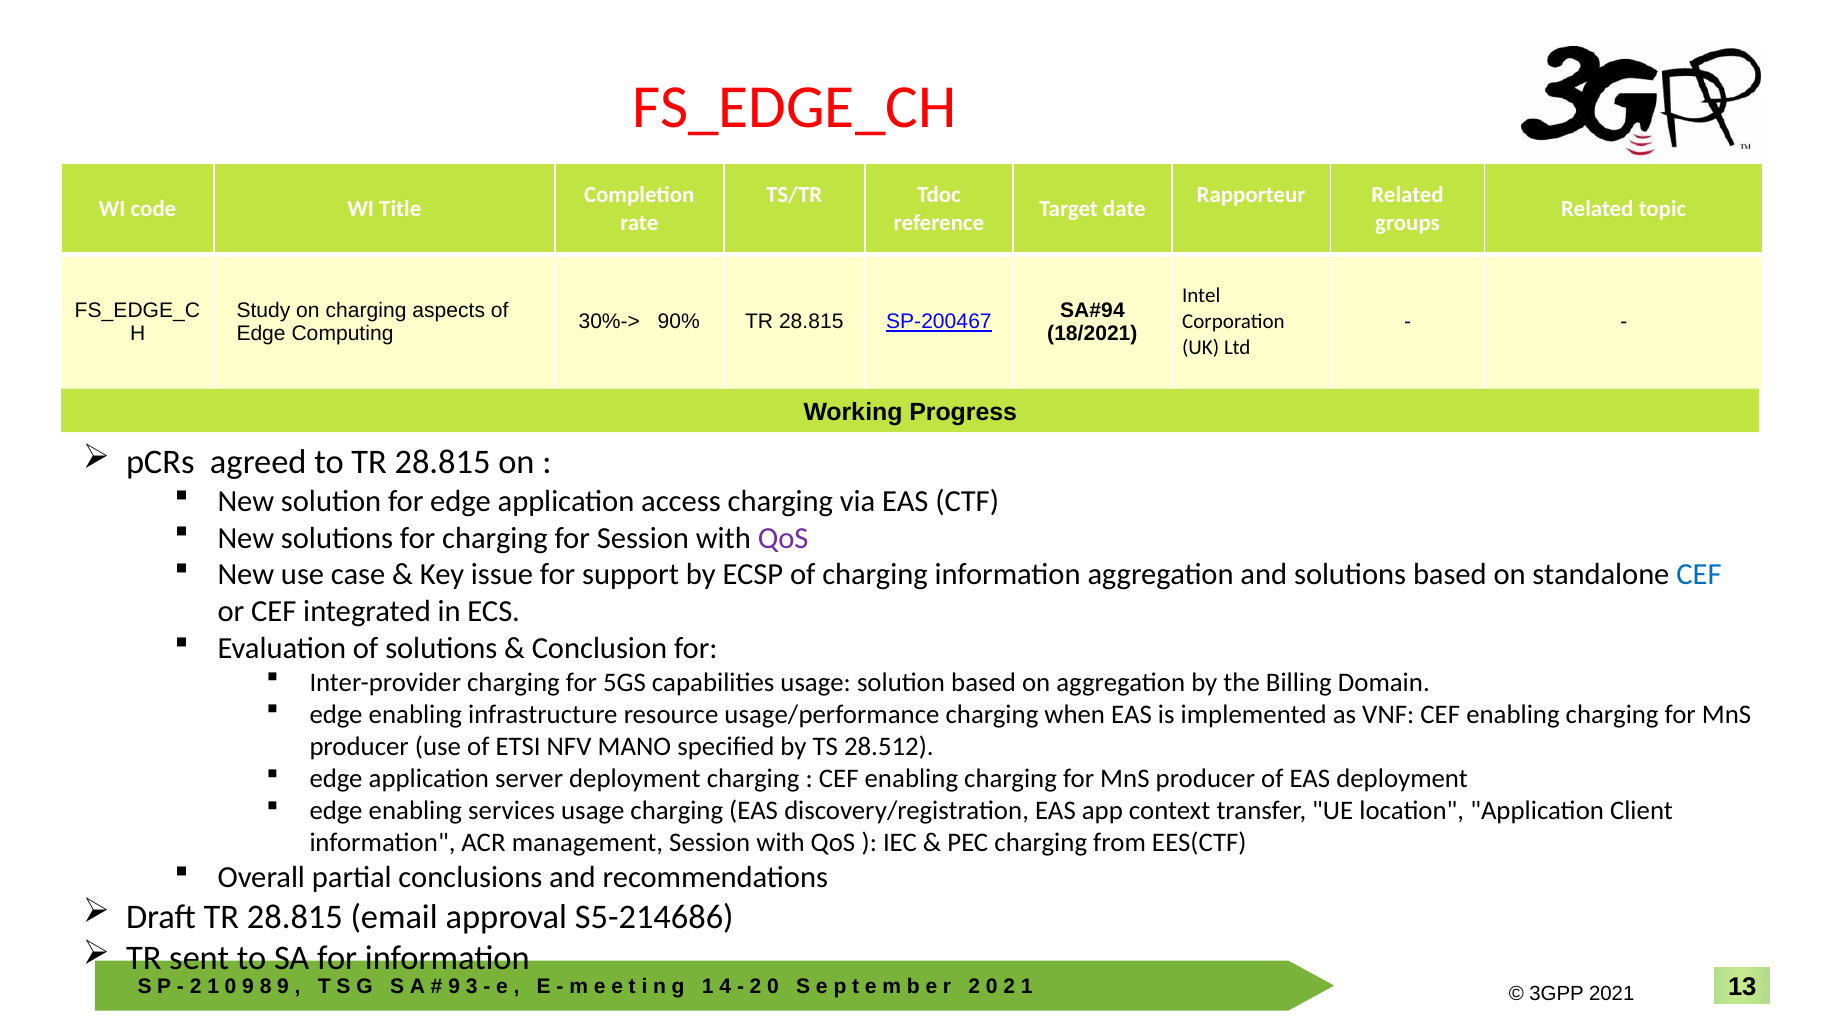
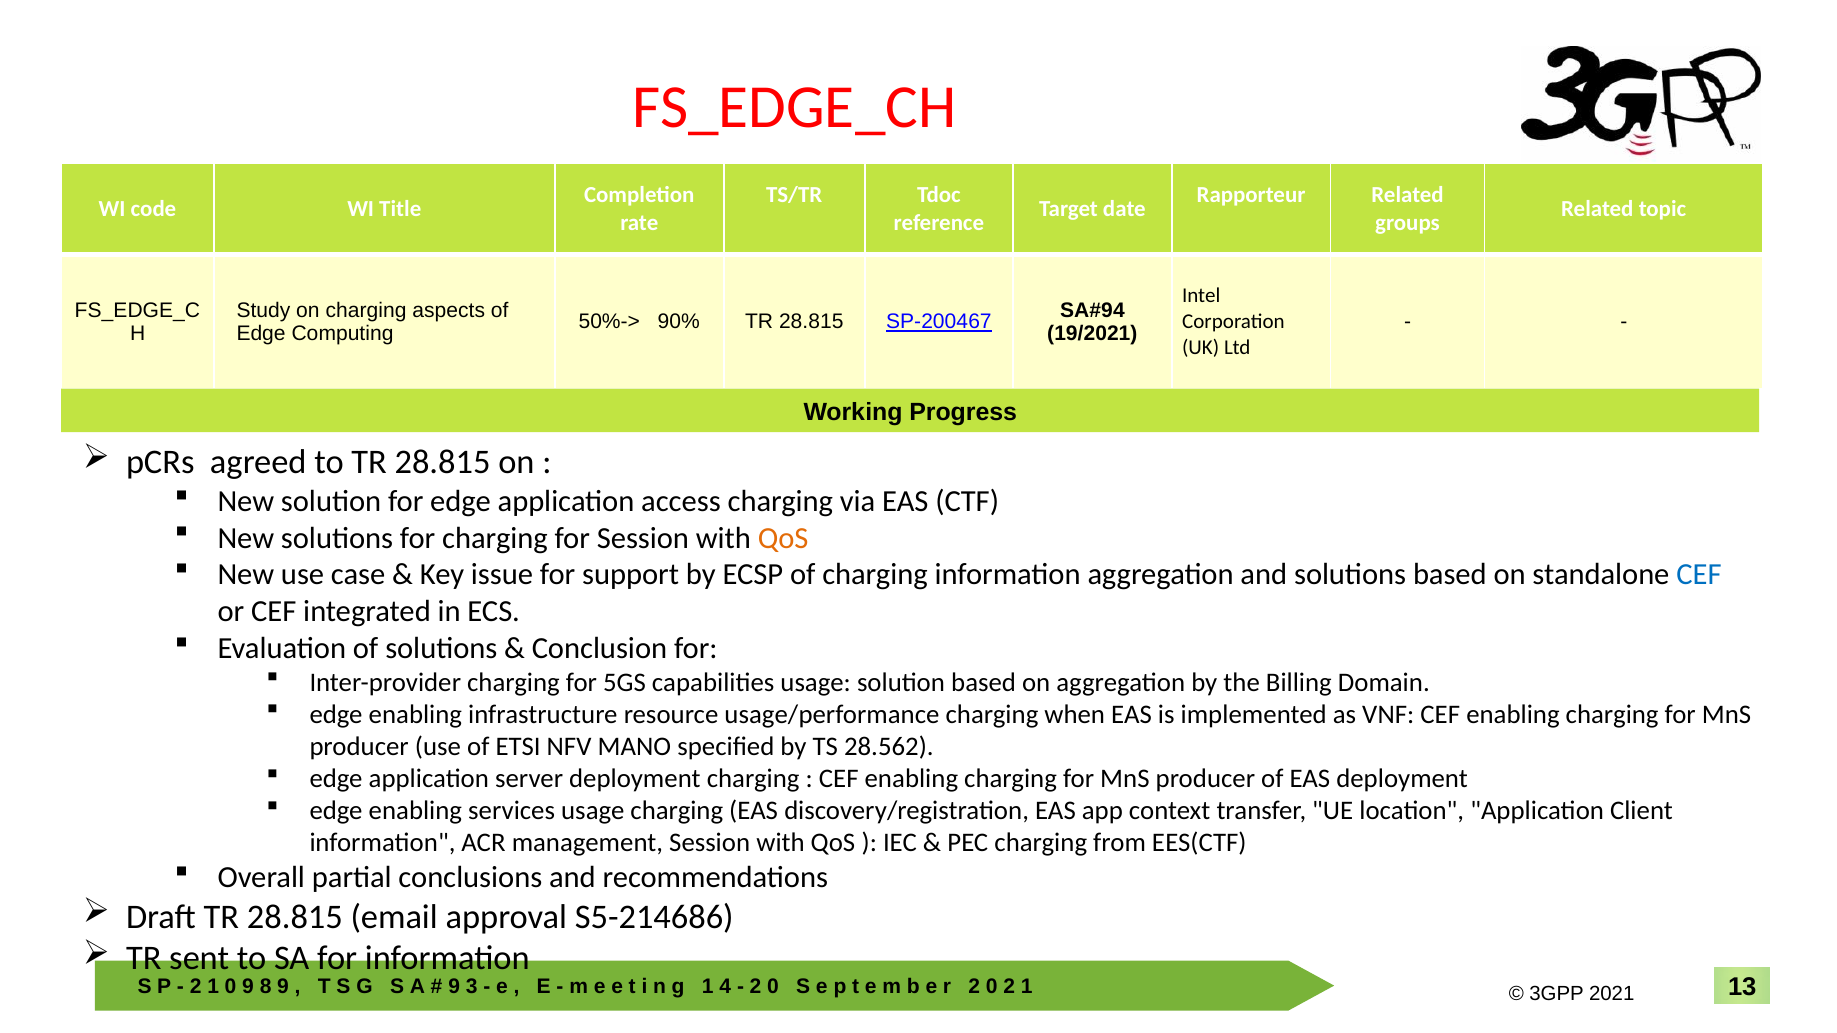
30%->: 30%-> -> 50%->
18/2021: 18/2021 -> 19/2021
QoS at (783, 538) colour: purple -> orange
28.512: 28.512 -> 28.562
